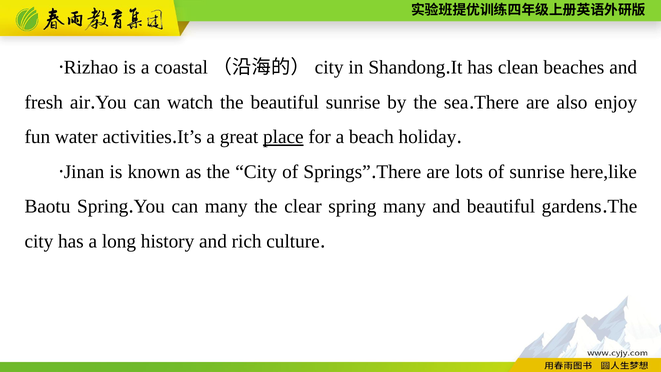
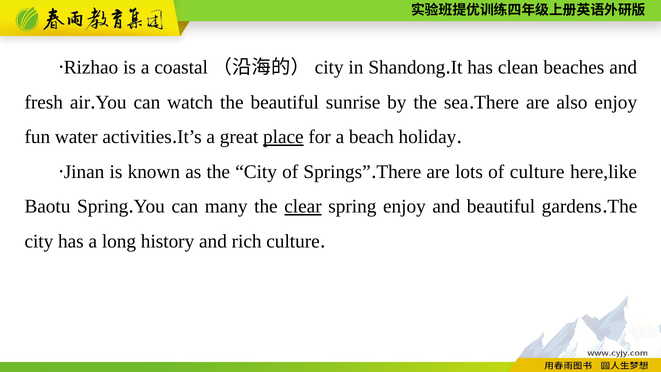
of sunrise: sunrise -> culture
clear underline: none -> present
spring many: many -> enjoy
